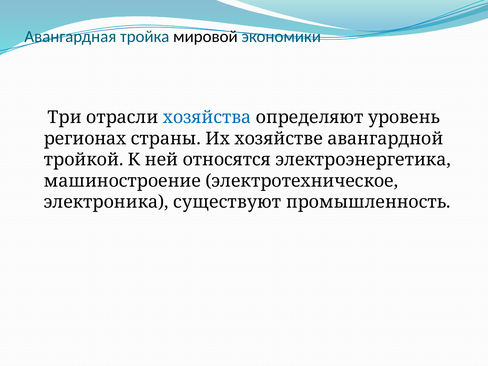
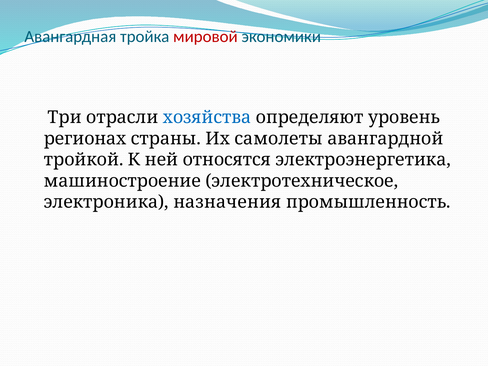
мировой colour: black -> red
хозяйстве: хозяйстве -> самолеты
существуют: существуют -> назначения
